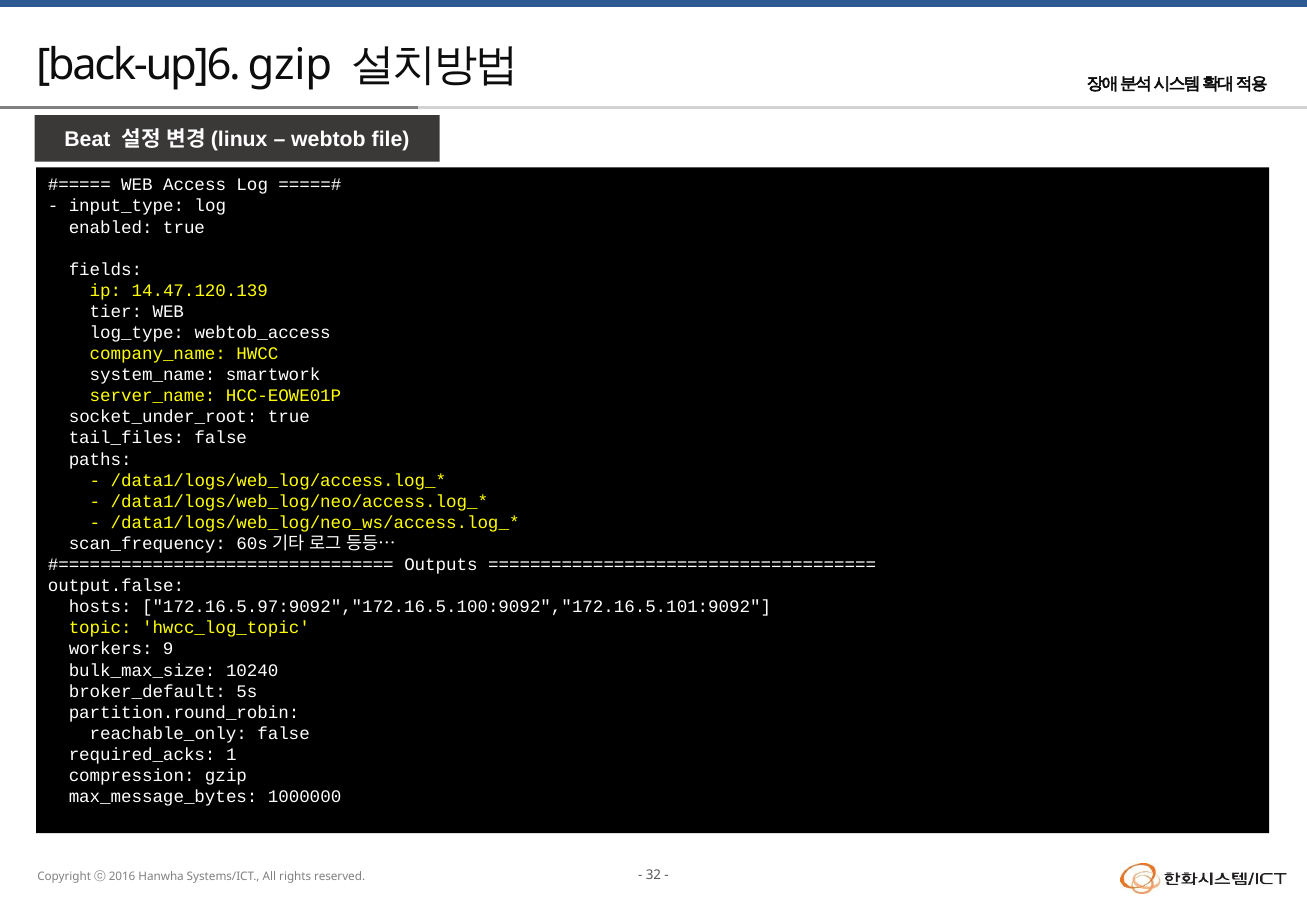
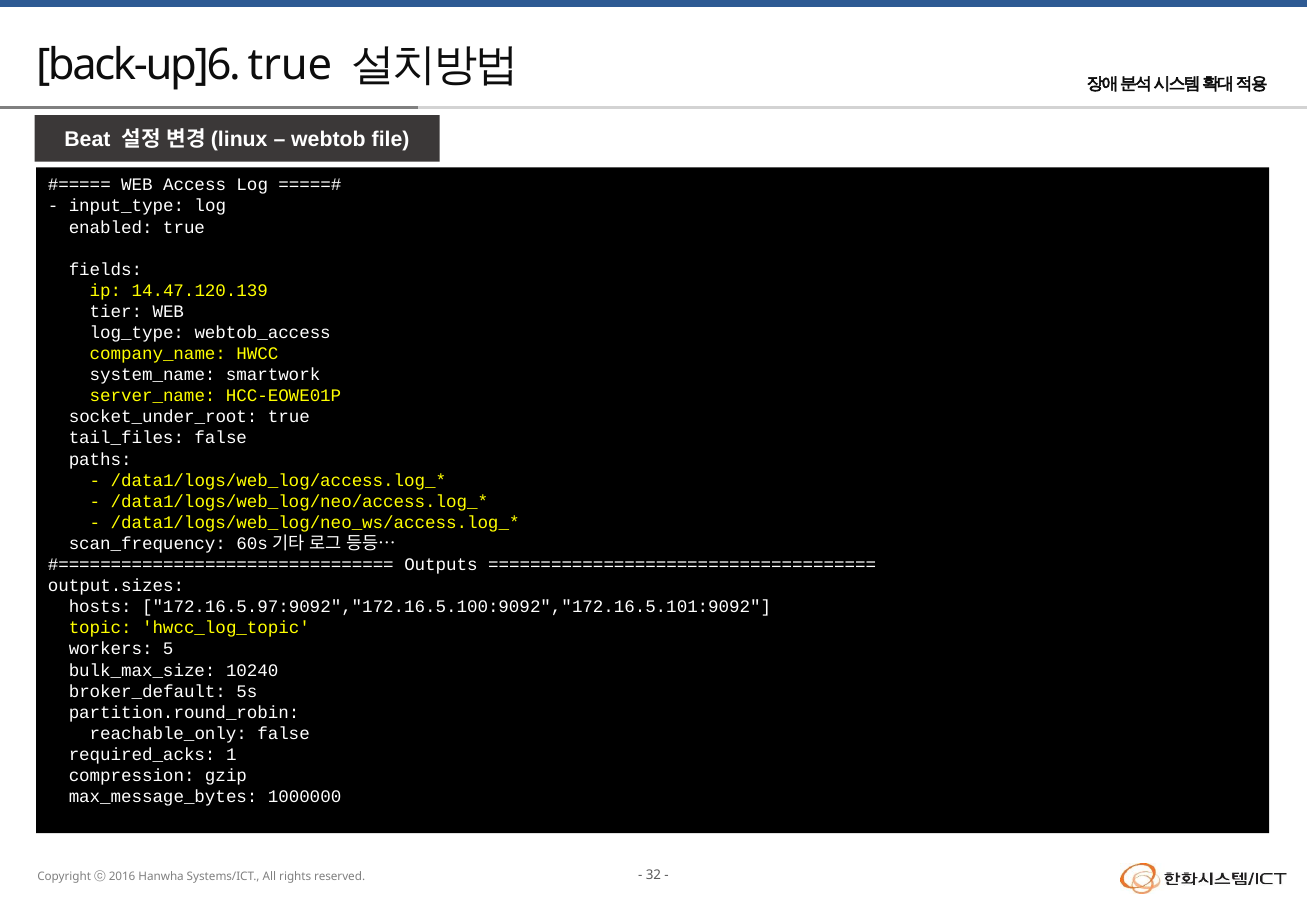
back-up]6 gzip: gzip -> true
output.false: output.false -> output.sizes
9: 9 -> 5
